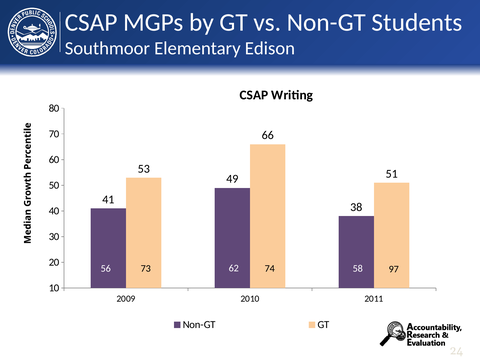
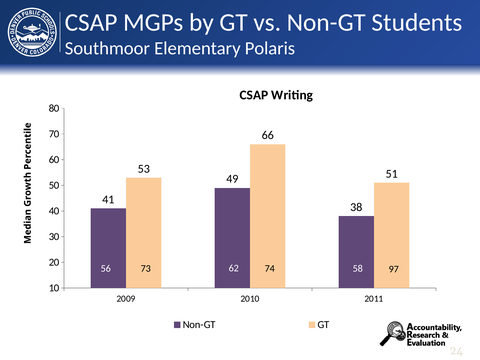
Edison: Edison -> Polaris
